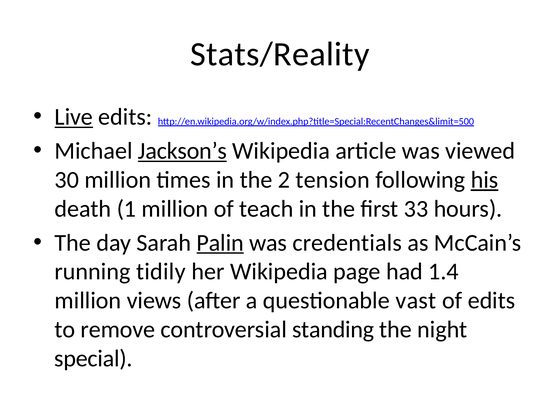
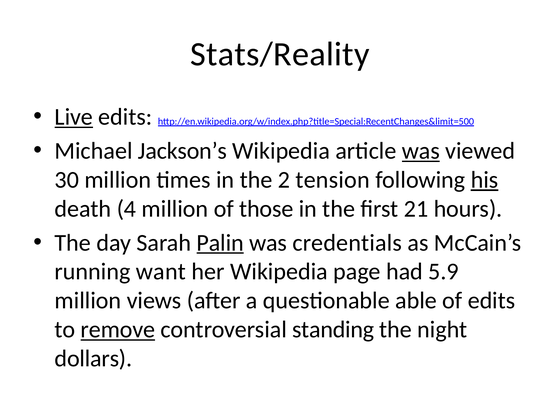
Jackson’s underline: present -> none
was at (421, 151) underline: none -> present
1: 1 -> 4
teach: teach -> those
33: 33 -> 21
tidily: tidily -> want
1.4: 1.4 -> 5.9
vast: vast -> able
remove underline: none -> present
special: special -> dollars
